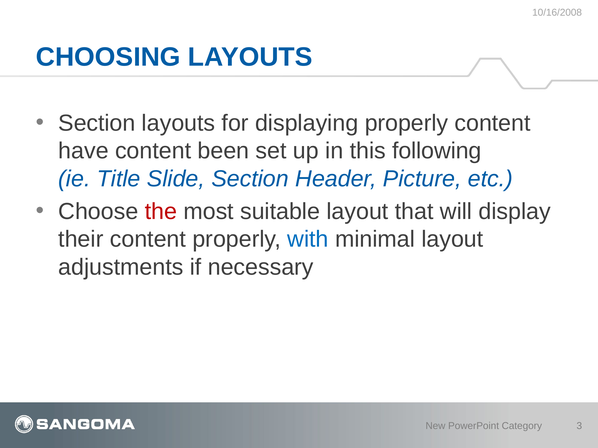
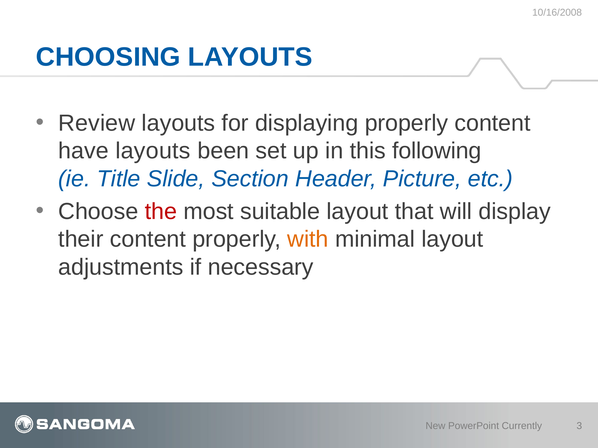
Section at (97, 123): Section -> Review
have content: content -> layouts
with colour: blue -> orange
Category: Category -> Currently
